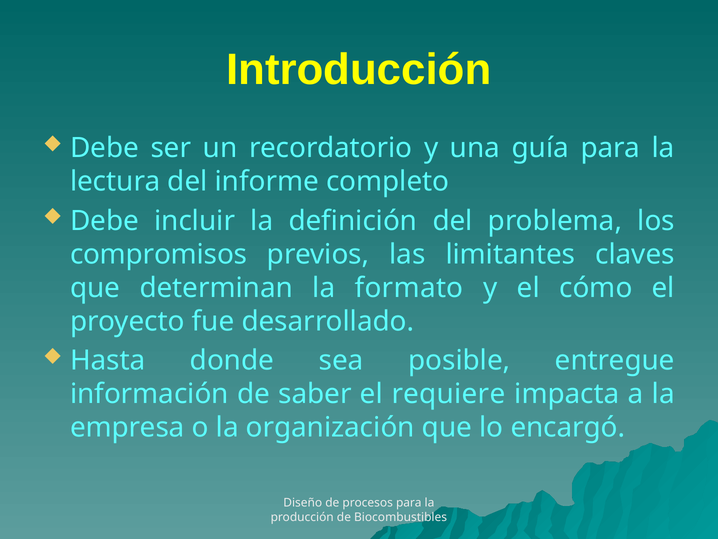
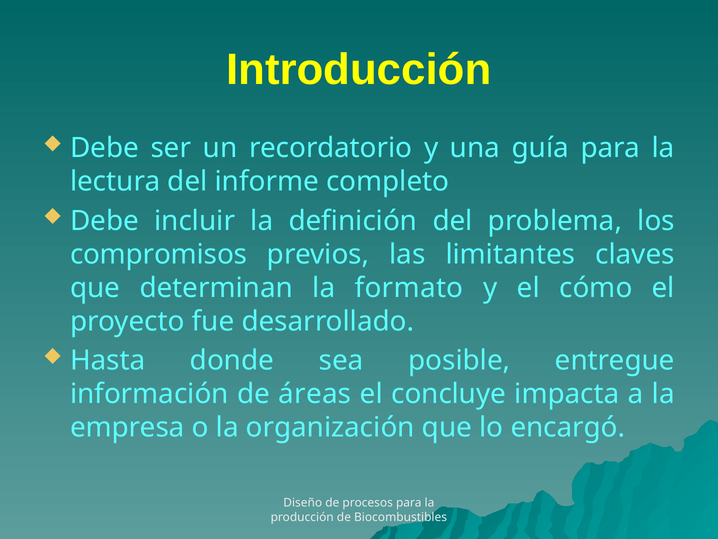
saber: saber -> áreas
requiere: requiere -> concluye
